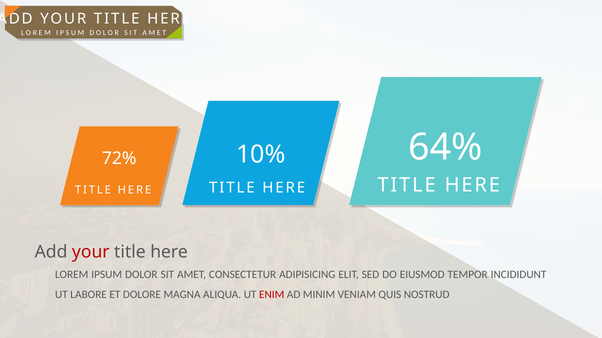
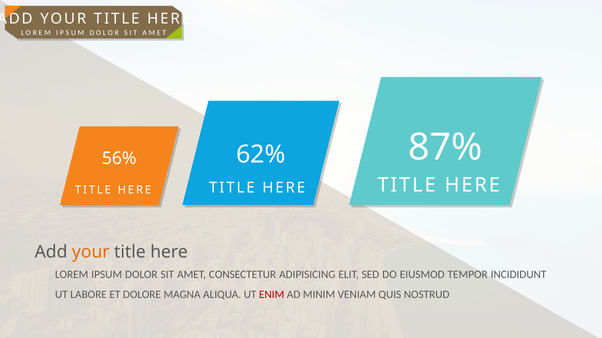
64%: 64% -> 87%
10%: 10% -> 62%
72%: 72% -> 56%
your at (91, 253) colour: red -> orange
